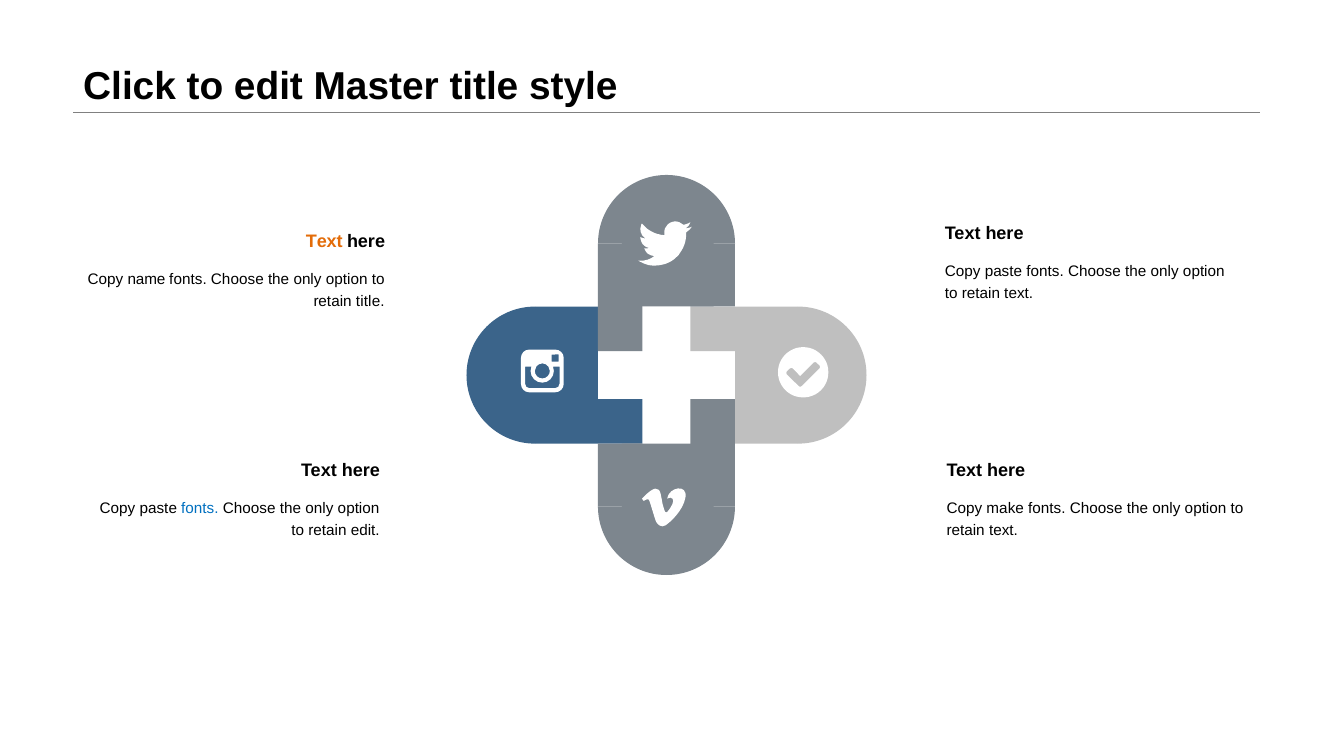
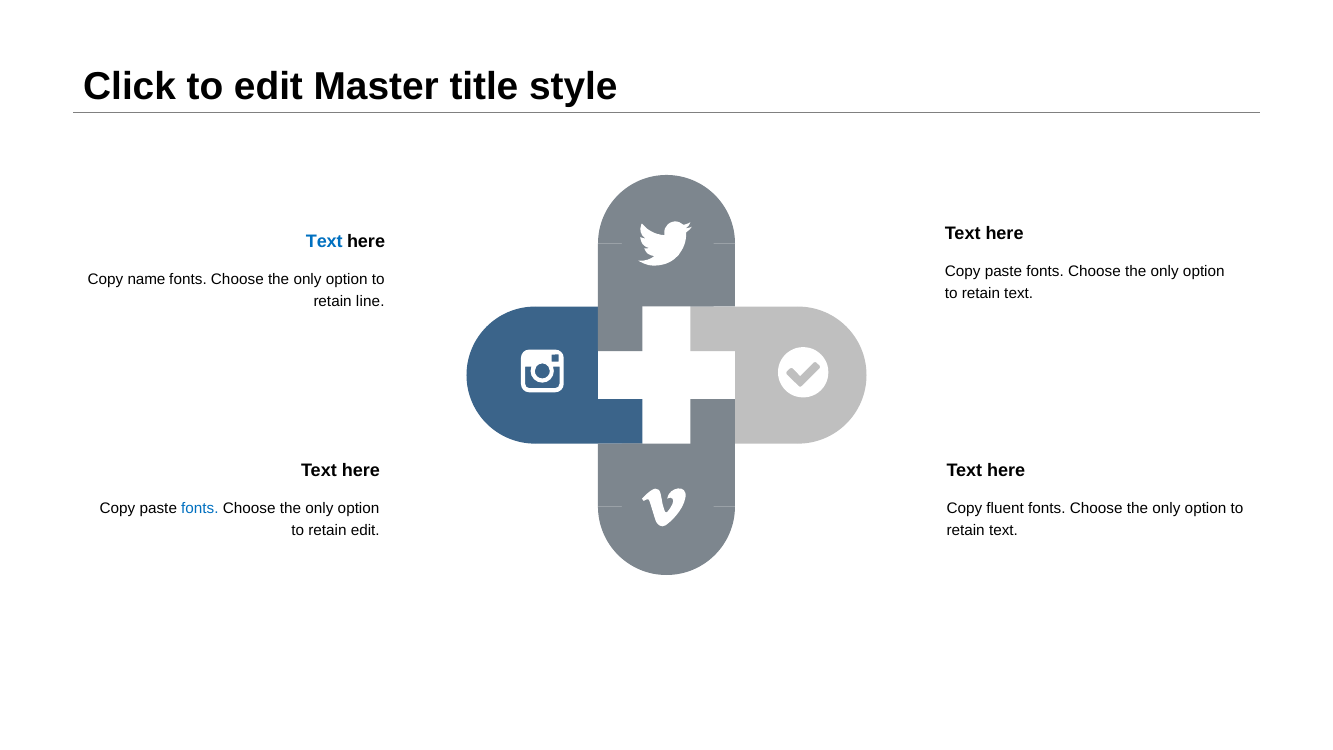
Text at (324, 242) colour: orange -> blue
retain title: title -> line
make: make -> fluent
